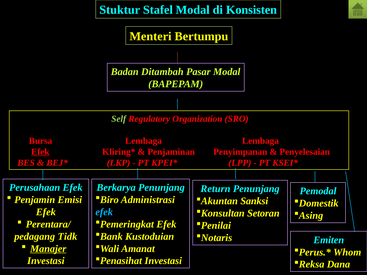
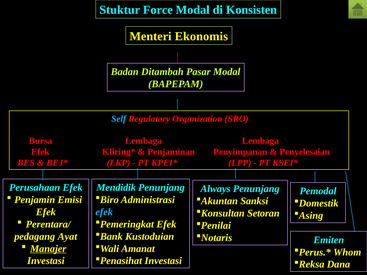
Stafel: Stafel -> Force
Bertumpu: Bertumpu -> Ekonomis
Self colour: light green -> light blue
Efek at (40, 152) underline: present -> none
Berkarya: Berkarya -> Mendidik
Return: Return -> Always
Tidk: Tidk -> Ayat
